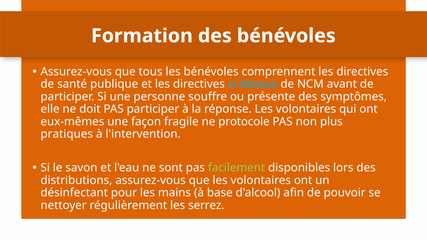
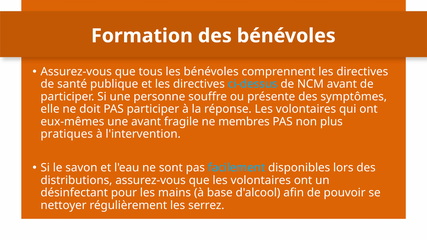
une façon: façon -> avant
protocole: protocole -> membres
facilement colour: light green -> light blue
